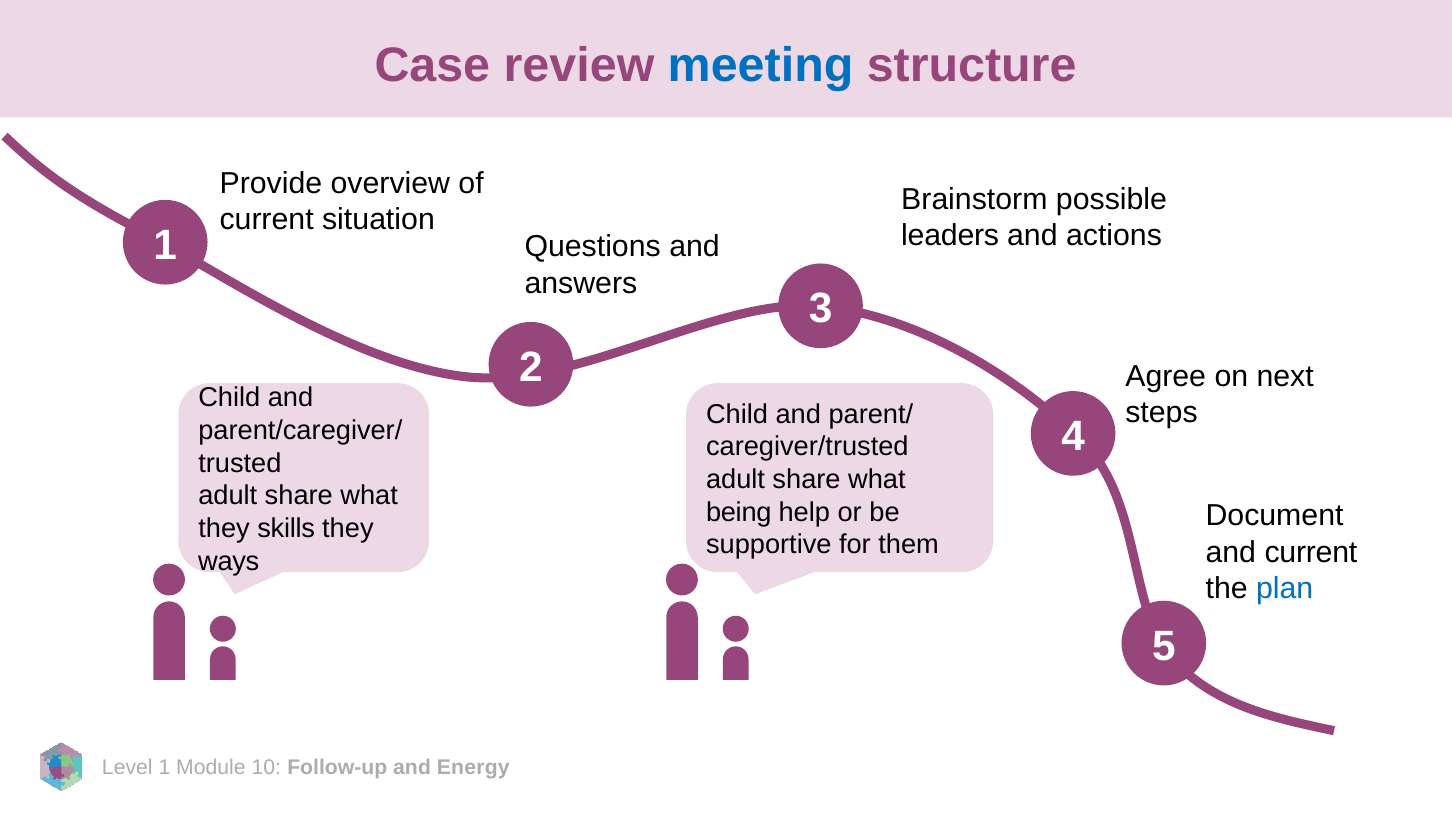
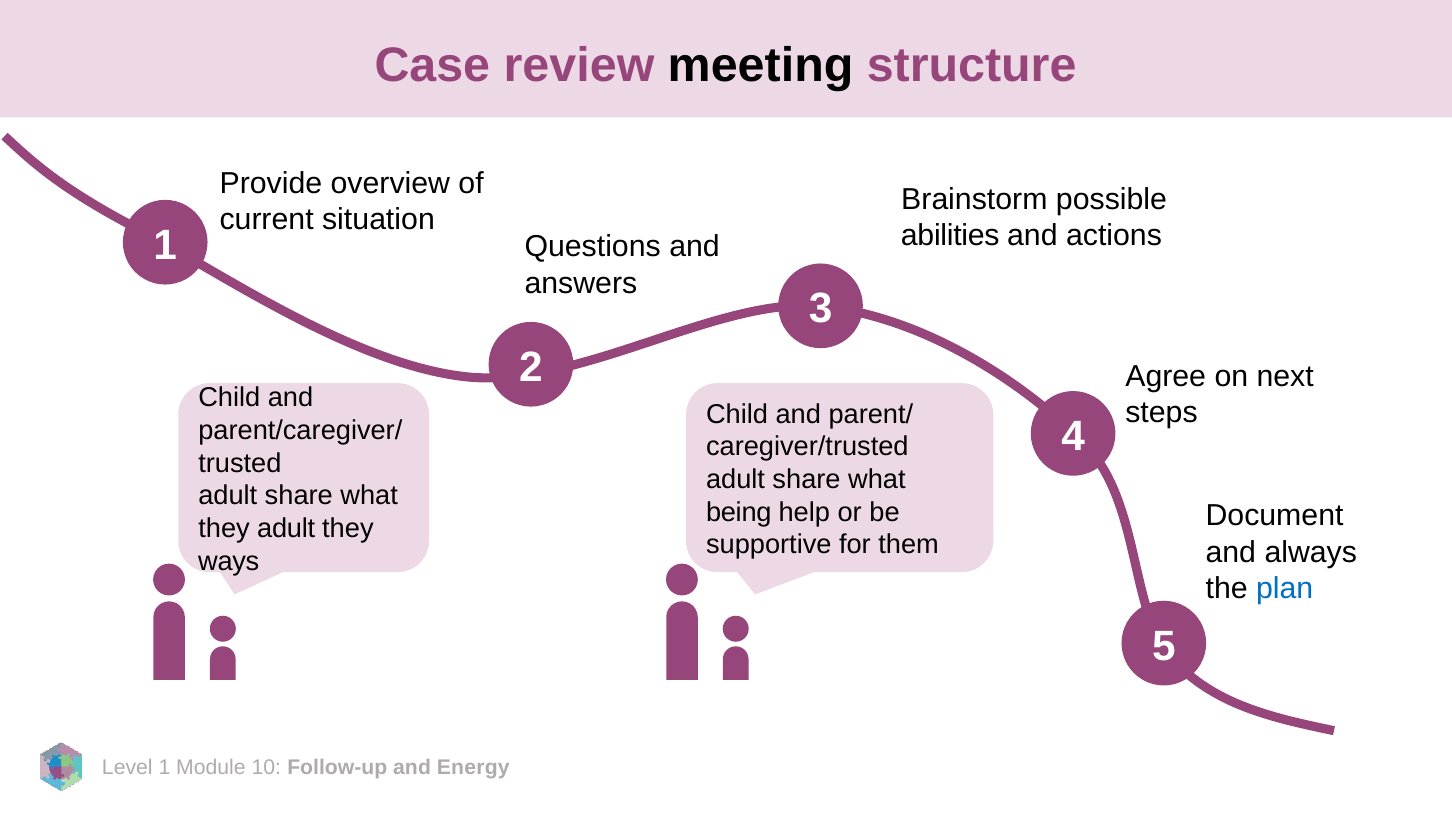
meeting colour: blue -> black
leaders: leaders -> abilities
they skills: skills -> adult
and current: current -> always
